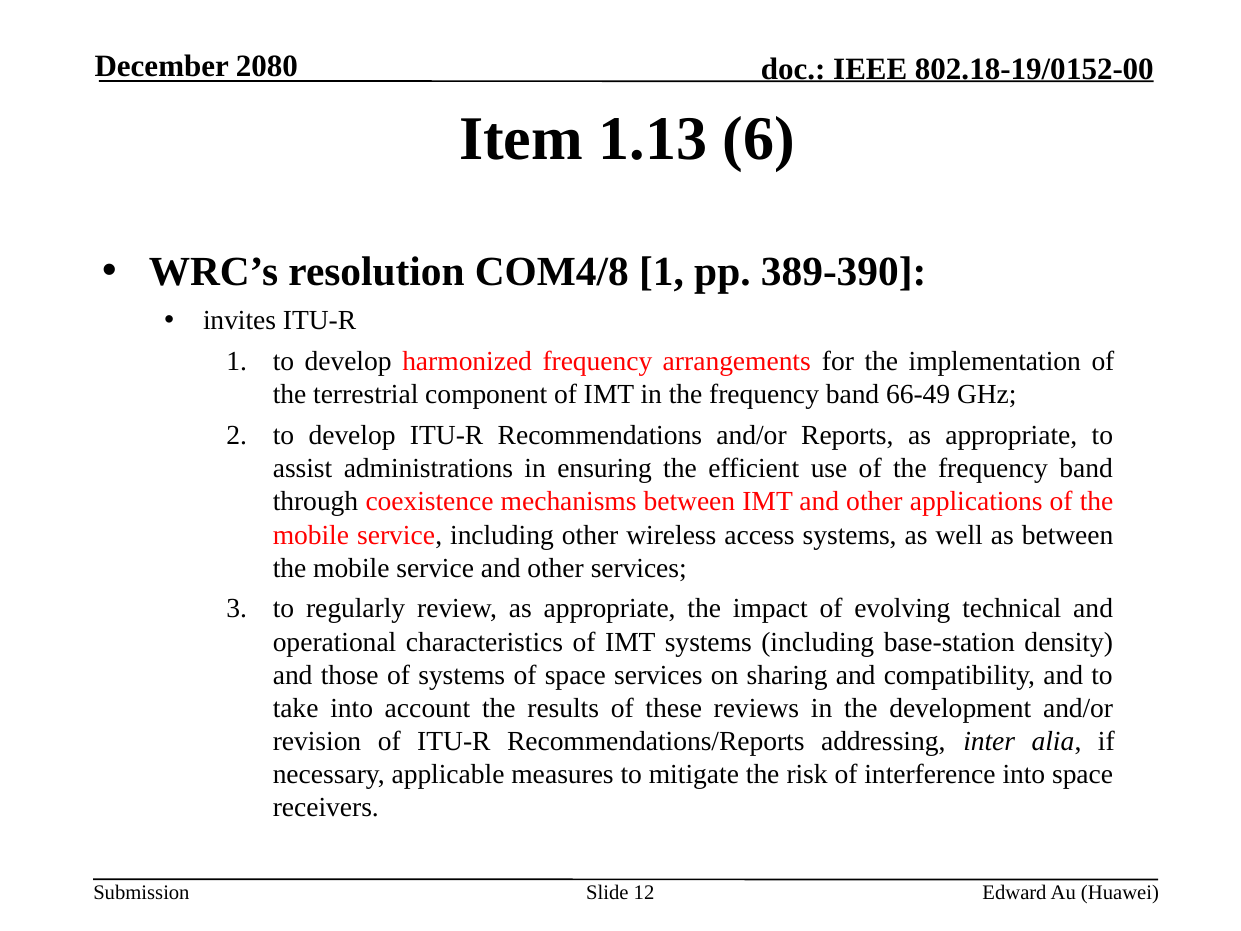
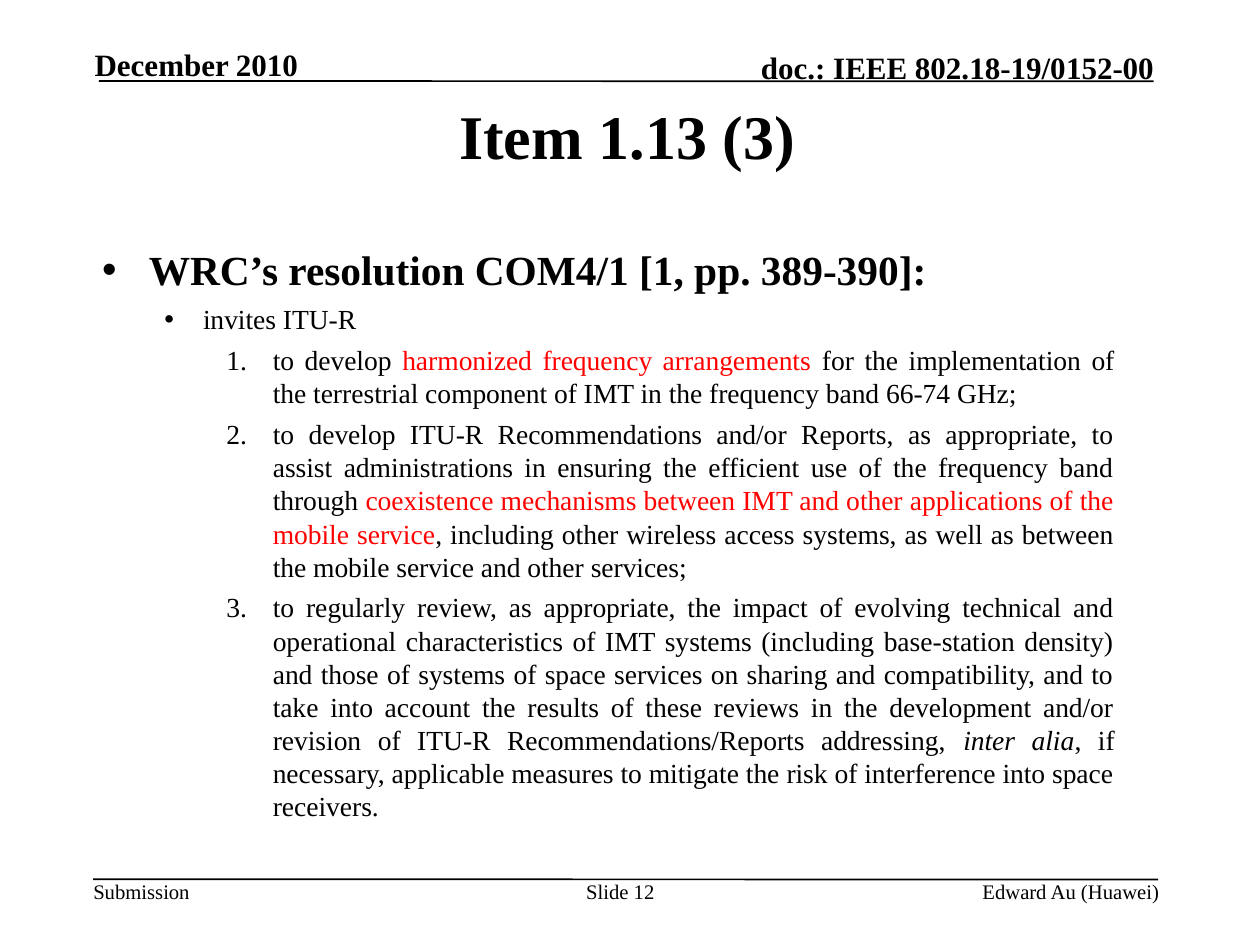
2080: 2080 -> 2010
1.13 6: 6 -> 3
COM4/8: COM4/8 -> COM4/1
66-49: 66-49 -> 66-74
